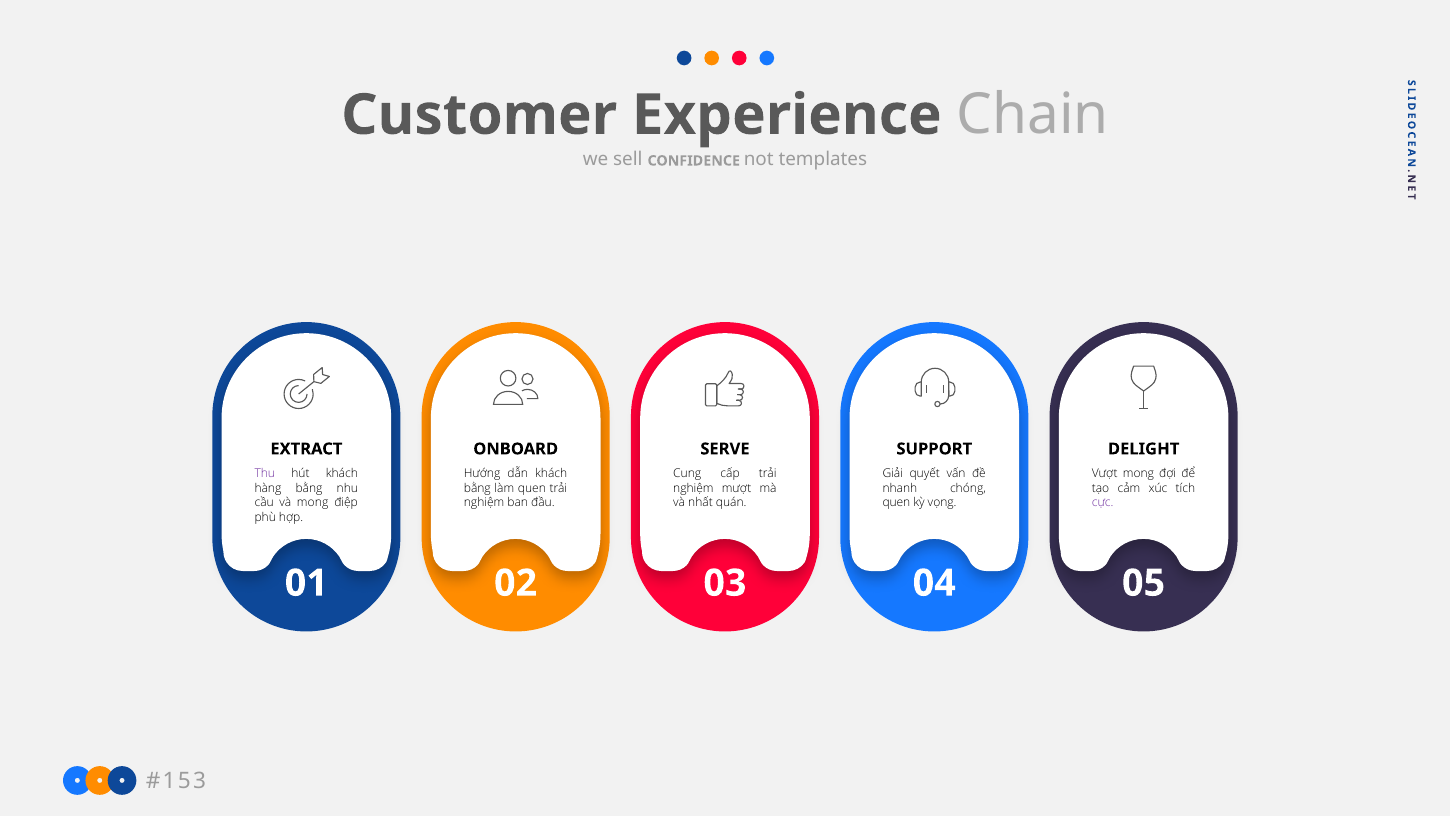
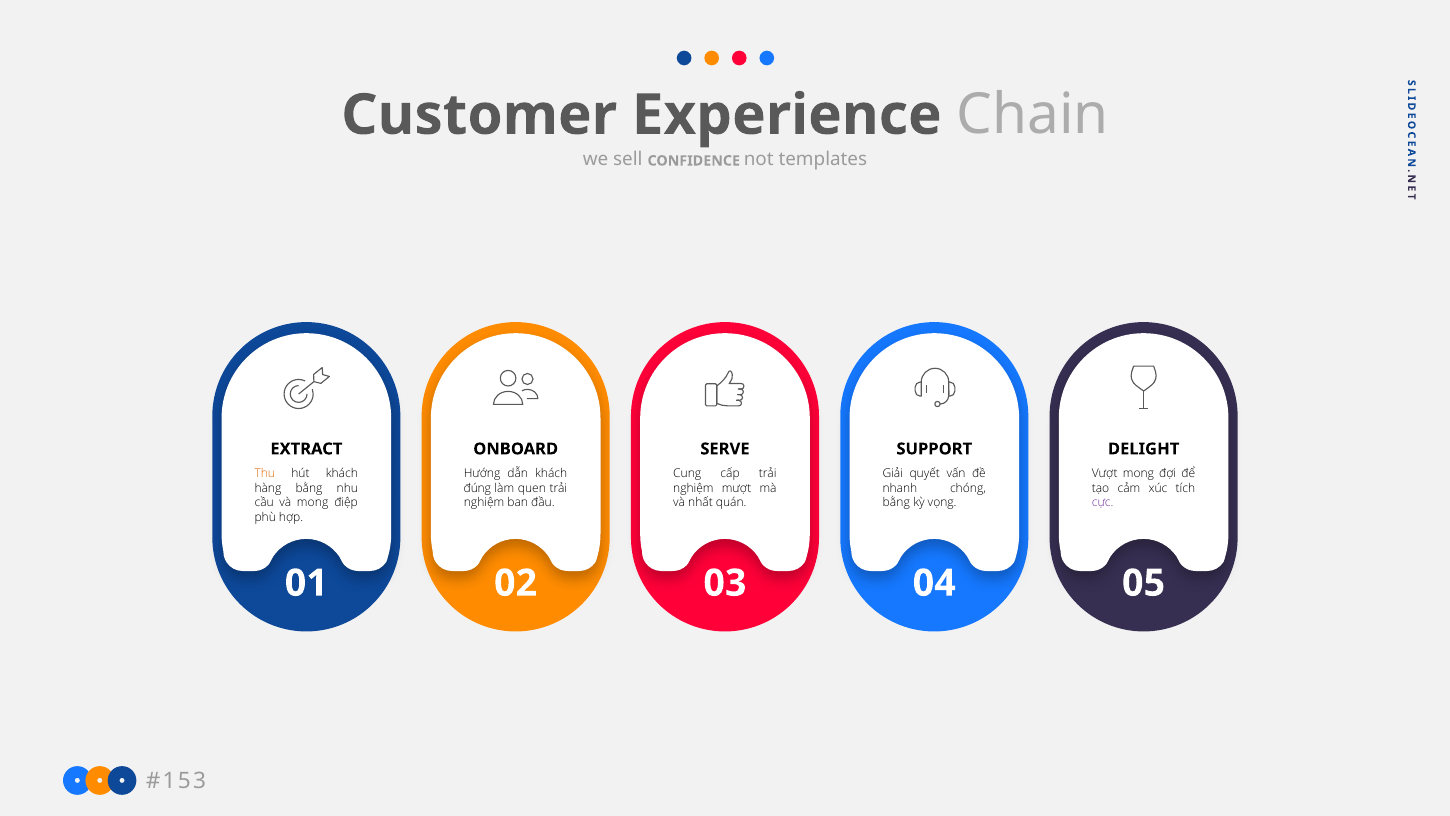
Thu colour: purple -> orange
bằng at (477, 488): bằng -> đúng
quen at (896, 503): quen -> bằng
